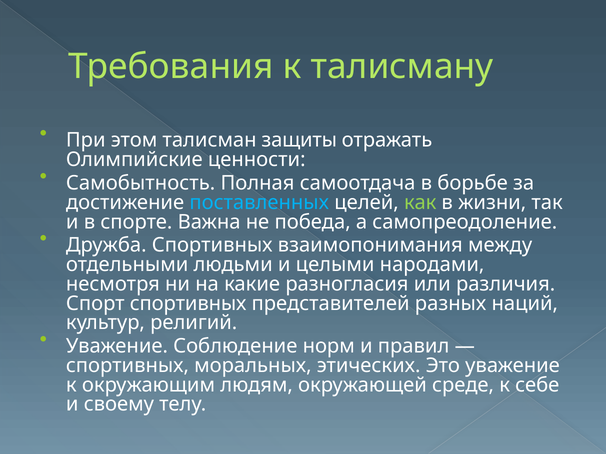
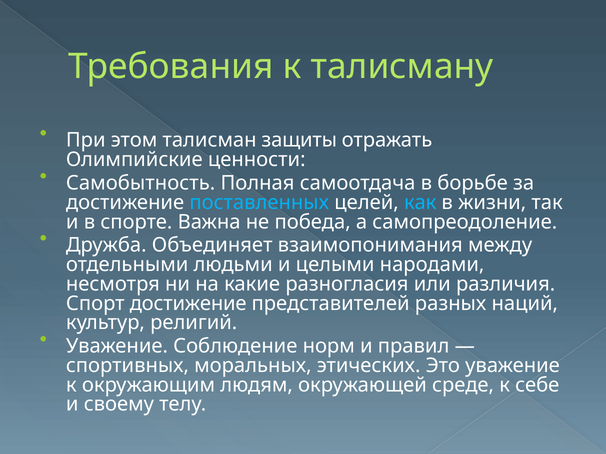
как colour: light green -> light blue
Дружба Спортивных: Спортивных -> Объединяет
Спорт спортивных: спортивных -> достижение
